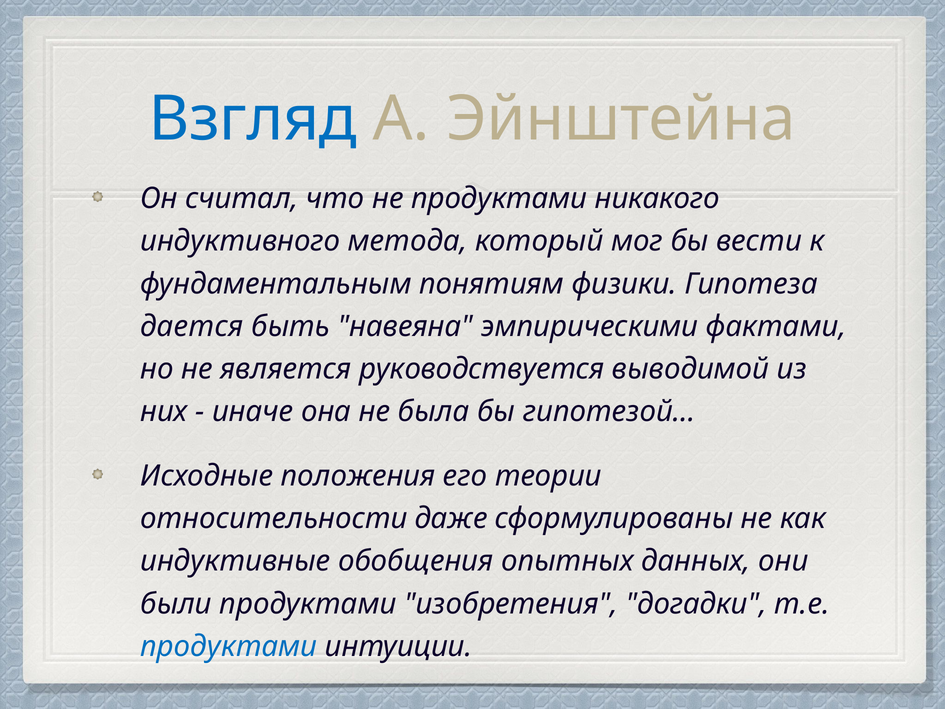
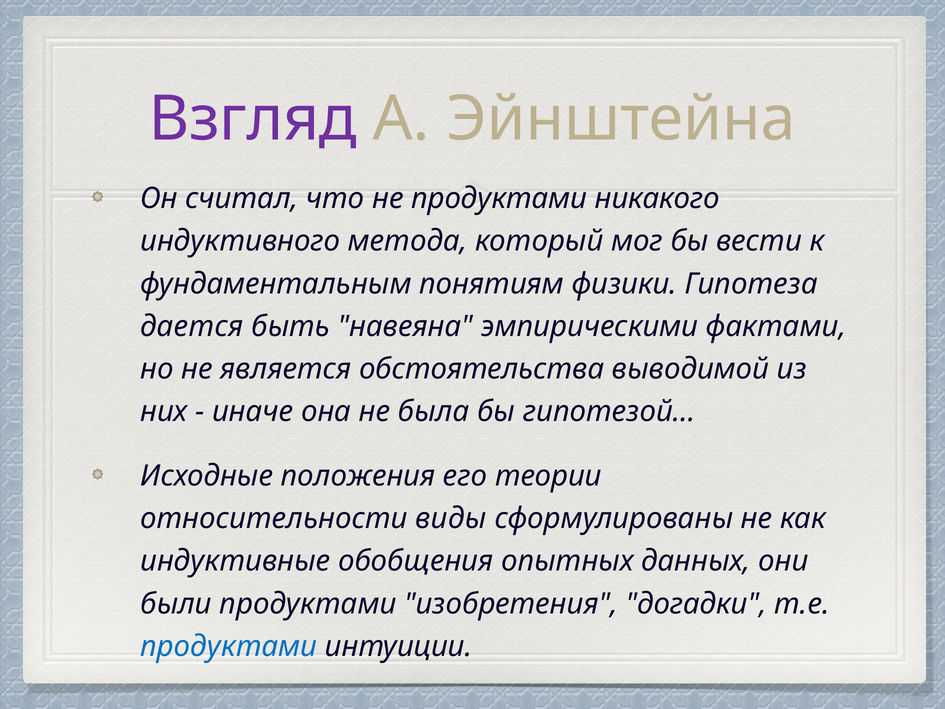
Взгляд colour: blue -> purple
руководствуется: руководствуется -> обстоятельства
даже: даже -> виды
